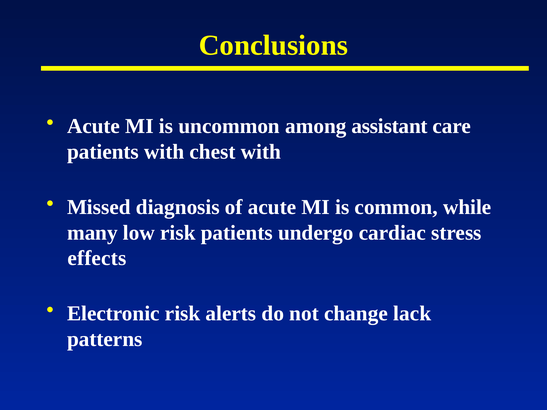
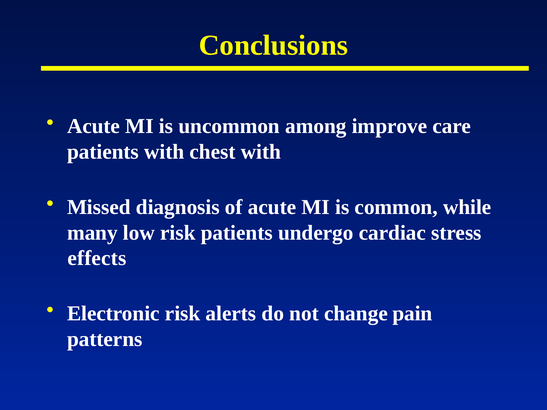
assistant: assistant -> improve
lack: lack -> pain
